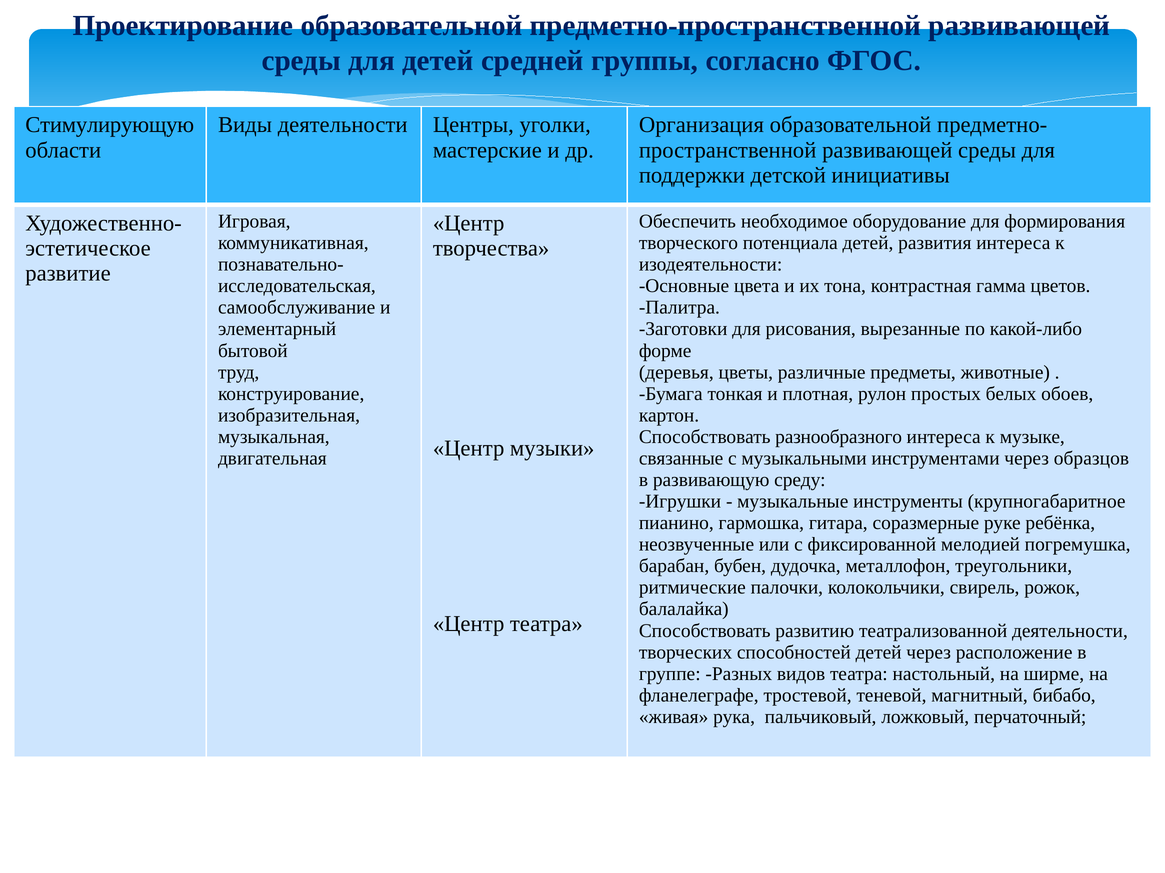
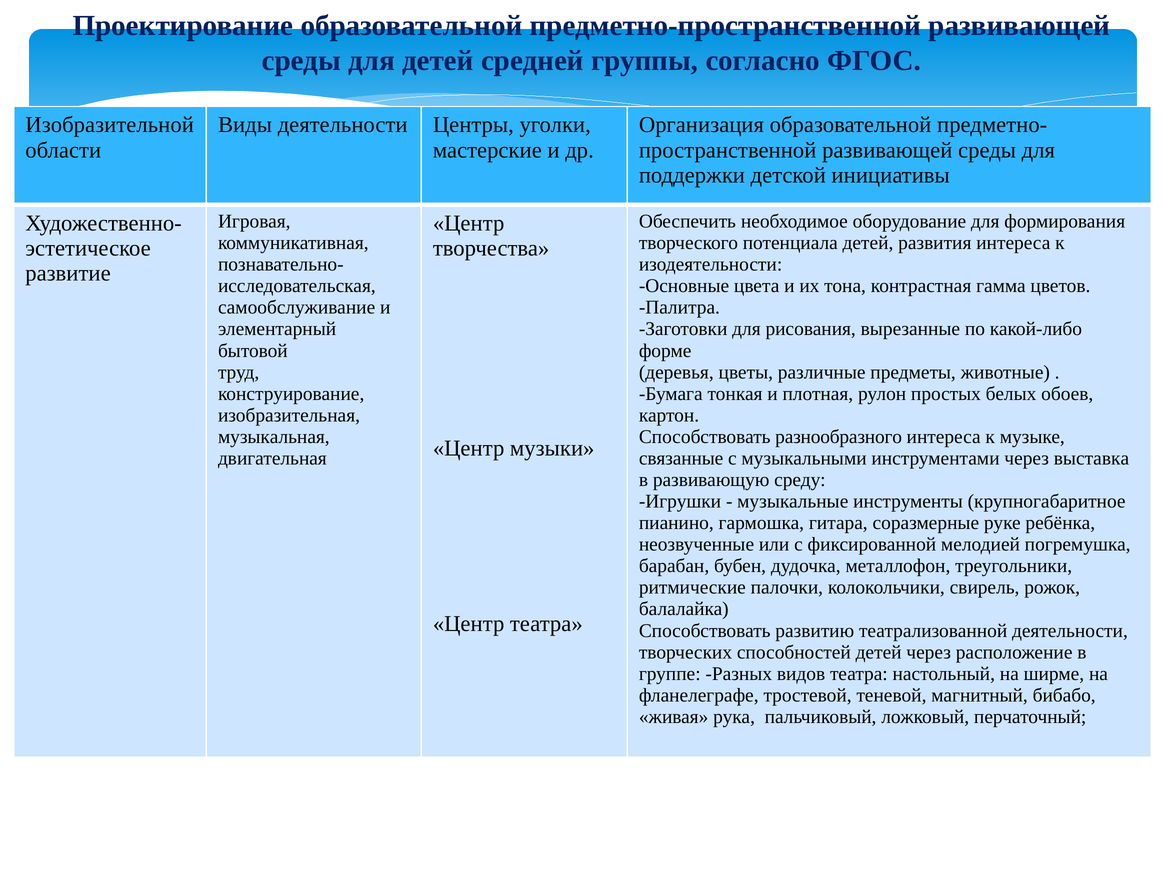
Стимулирующую: Стимулирующую -> Изобразительной
образцов: образцов -> выставка
